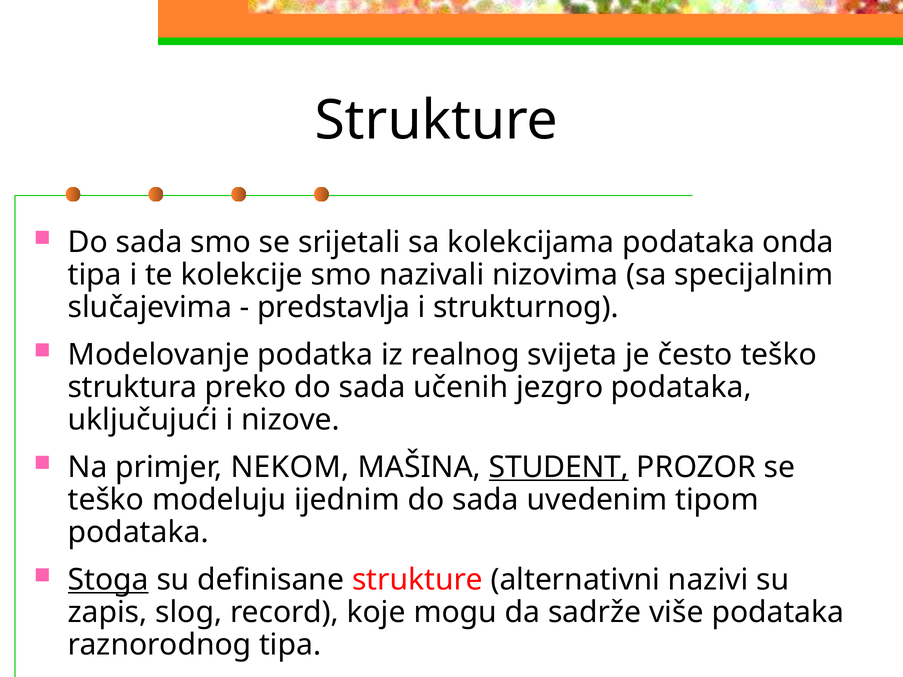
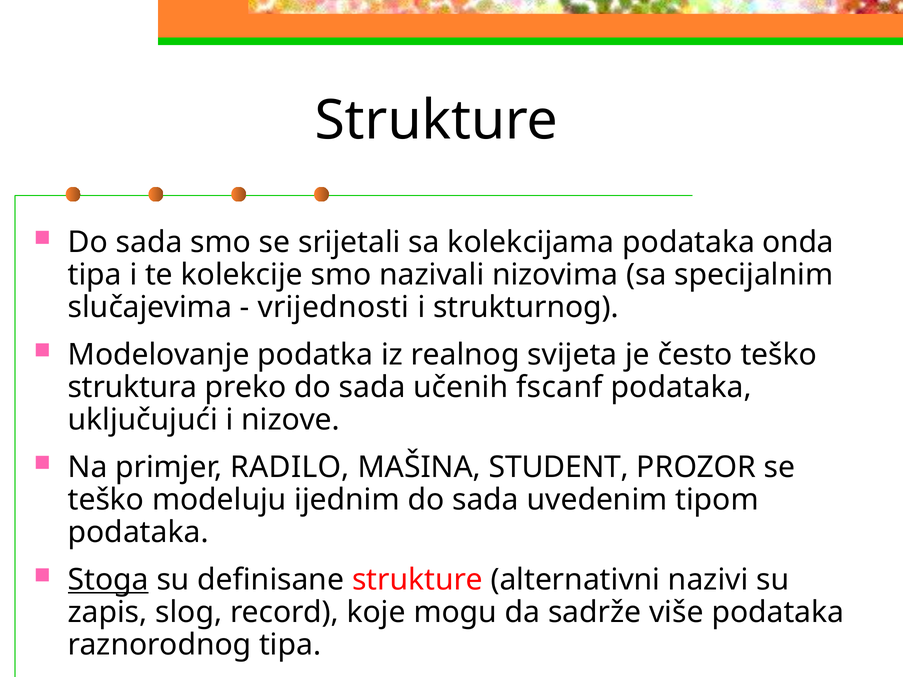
predstavlja: predstavlja -> vrijednosti
jezgro: jezgro -> fscanf
NEKOM: NEKOM -> RADILO
STUDENT underline: present -> none
